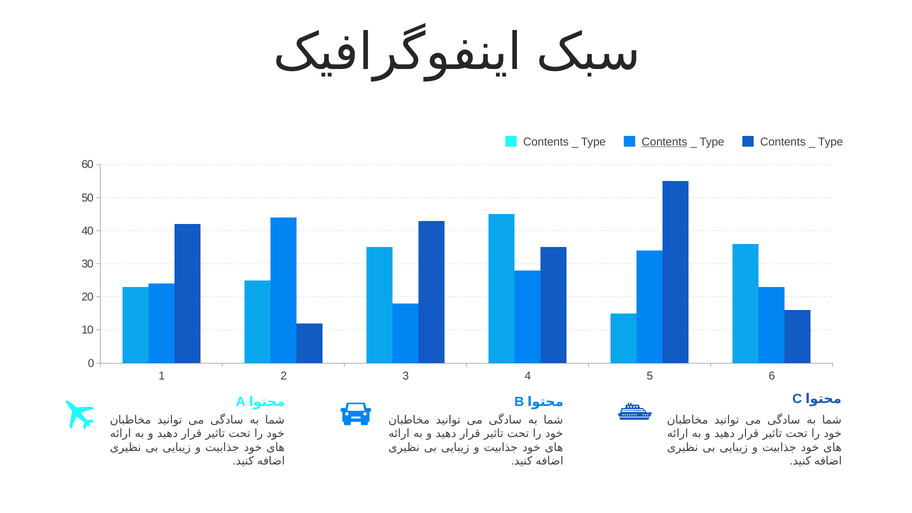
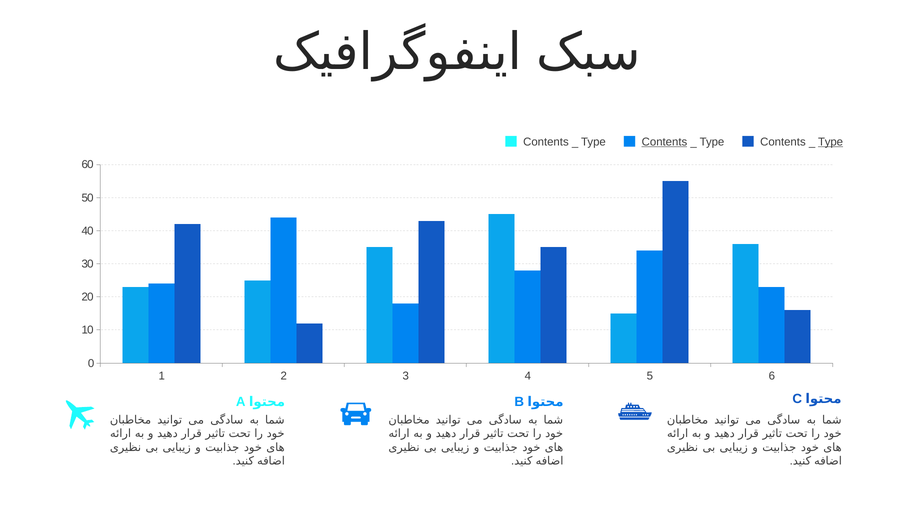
Type at (830, 142) underline: none -> present
